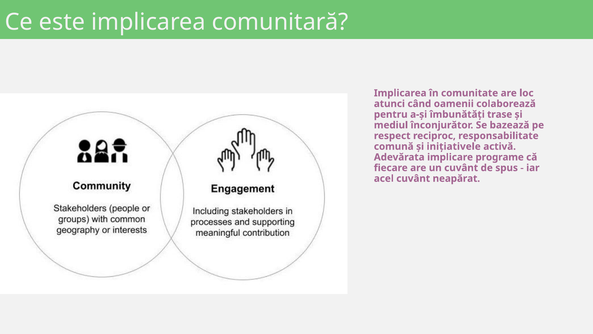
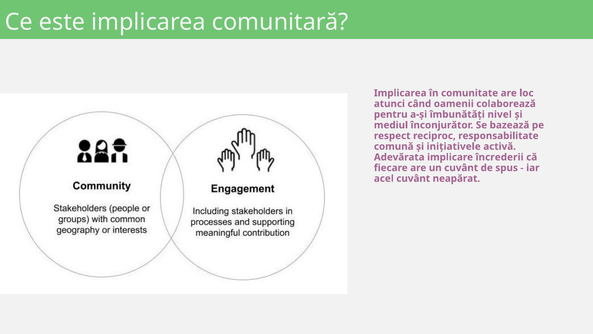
trase: trase -> nivel
programe: programe -> încrederii
